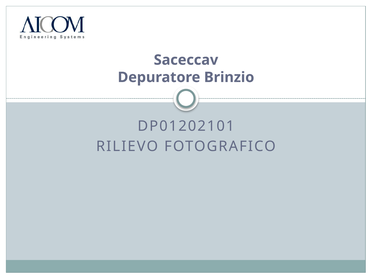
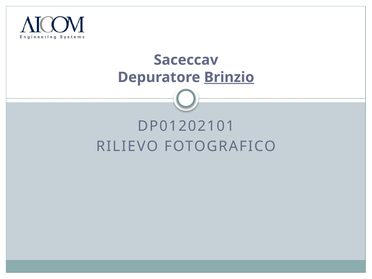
Brinzio underline: none -> present
